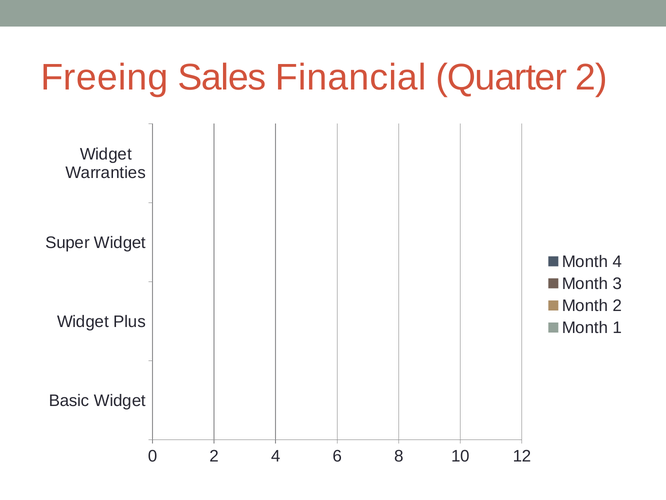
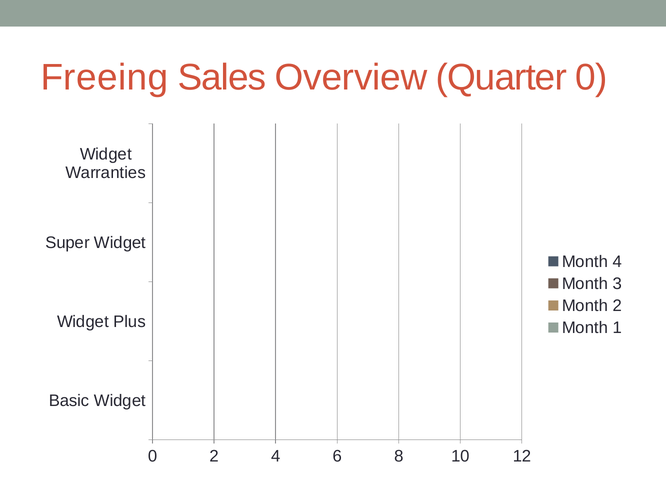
Financial: Financial -> Overview
Quarter 2: 2 -> 0
